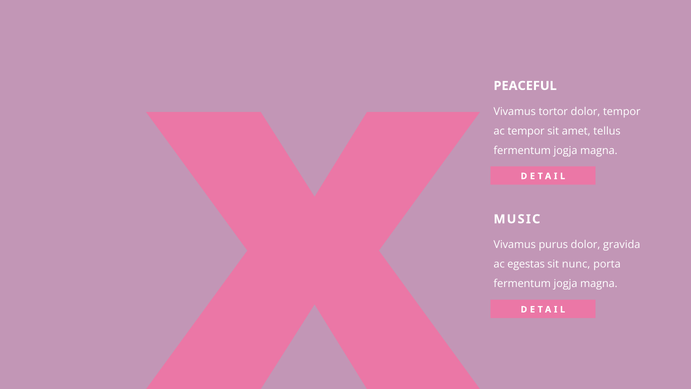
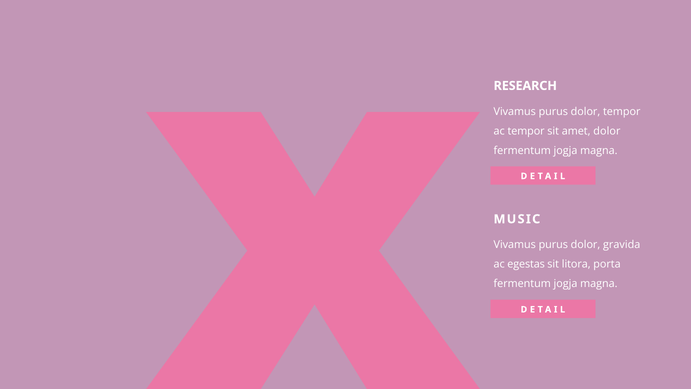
PEACEFUL: PEACEFUL -> RESEARCH
tortor at (553, 111): tortor -> purus
amet tellus: tellus -> dolor
nunc: nunc -> litora
